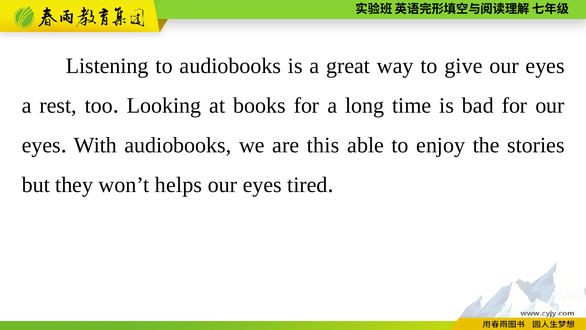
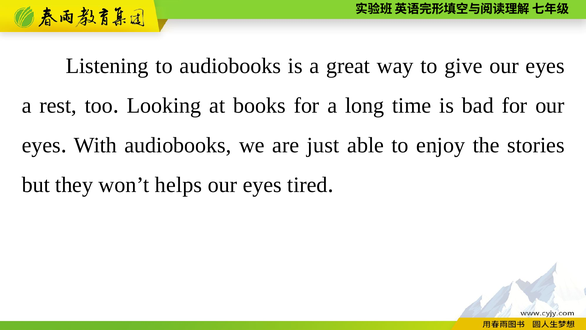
this: this -> just
